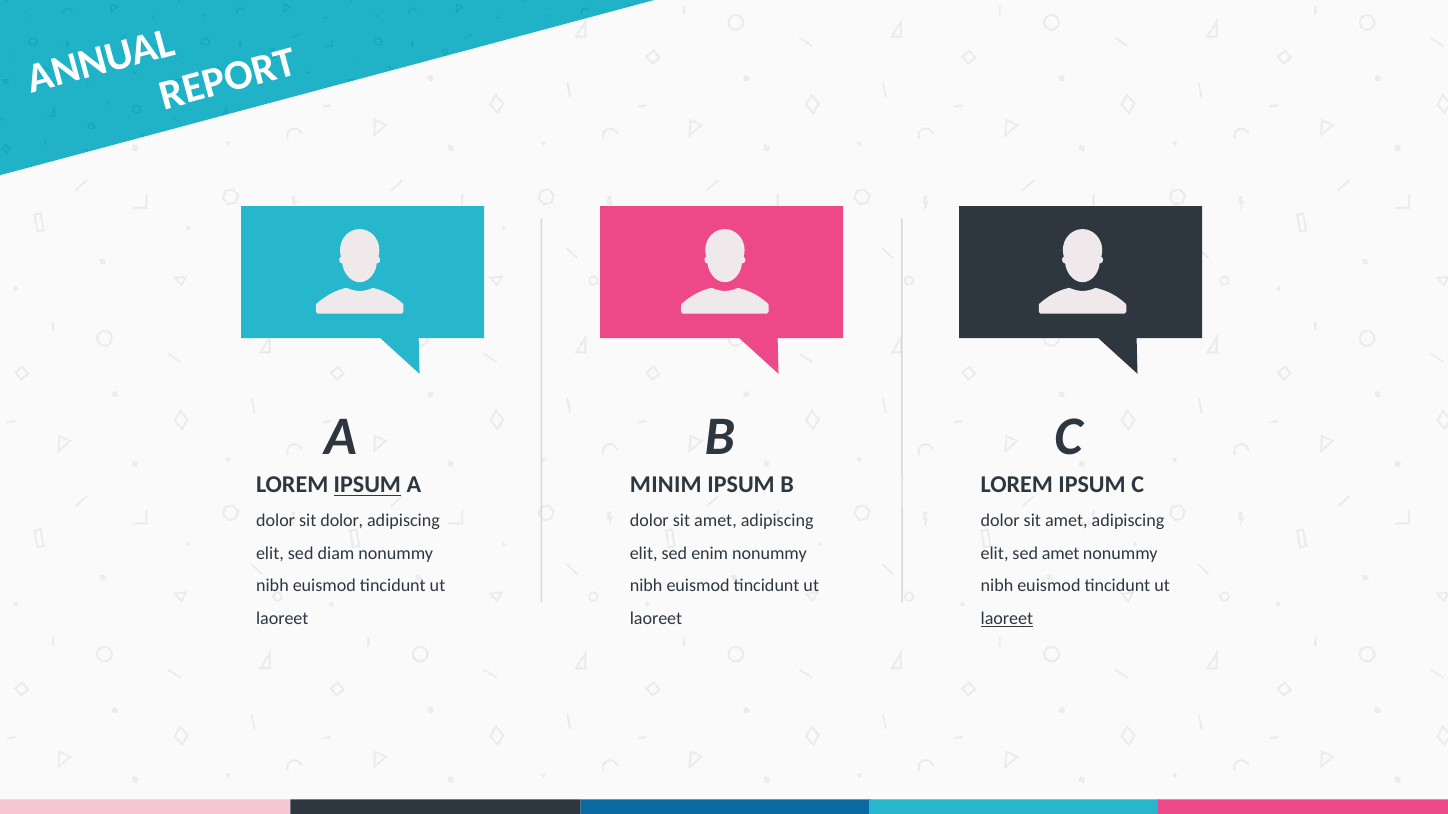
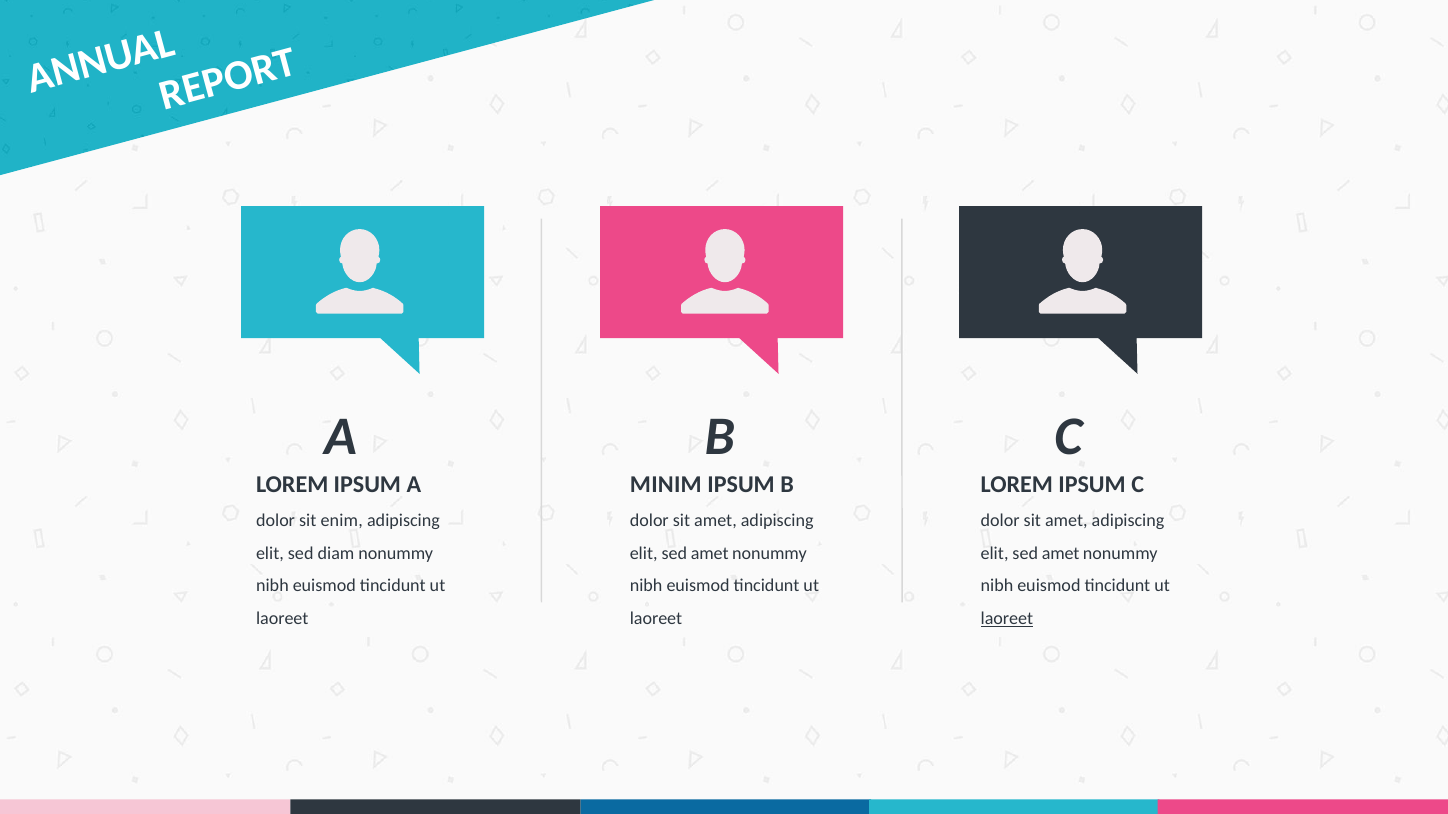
IPSUM at (367, 485) underline: present -> none
sit dolor: dolor -> enim
enim at (710, 554): enim -> amet
